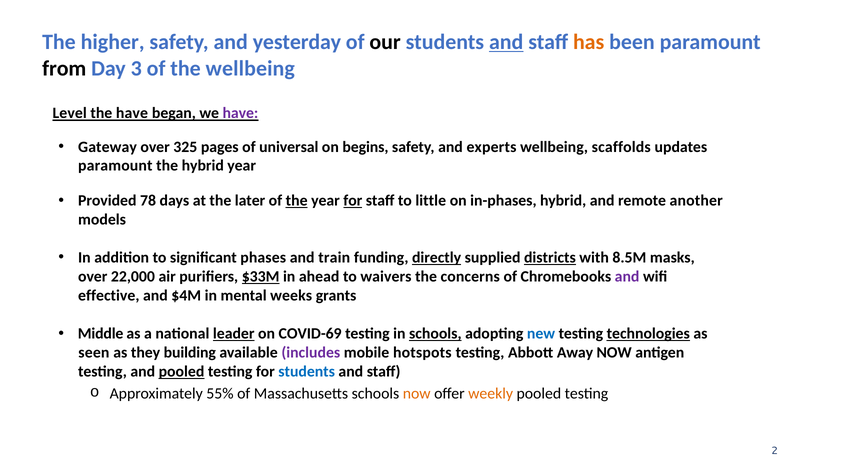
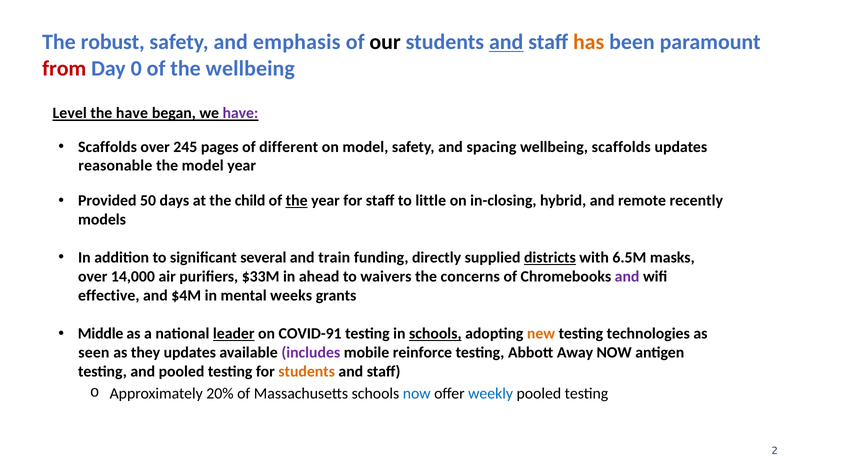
higher: higher -> robust
yesterday: yesterday -> emphasis
from colour: black -> red
3: 3 -> 0
Gateway at (107, 147): Gateway -> Scaffolds
325: 325 -> 245
universal: universal -> different
on begins: begins -> model
experts: experts -> spacing
paramount at (115, 166): paramount -> reasonable
the hybrid: hybrid -> model
78: 78 -> 50
later: later -> child
for at (353, 201) underline: present -> none
in-phases: in-phases -> in-closing
another: another -> recently
phases: phases -> several
directly underline: present -> none
8.5M: 8.5M -> 6.5M
22,000: 22,000 -> 14,000
$33M underline: present -> none
COVID-69: COVID-69 -> COVID-91
new colour: blue -> orange
technologies underline: present -> none
they building: building -> updates
hotspots: hotspots -> reinforce
pooled at (182, 372) underline: present -> none
students at (307, 372) colour: blue -> orange
55%: 55% -> 20%
now at (417, 394) colour: orange -> blue
weekly colour: orange -> blue
